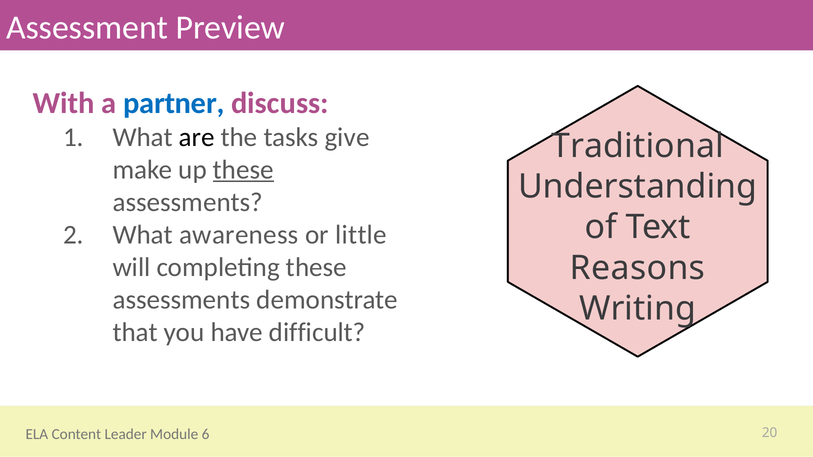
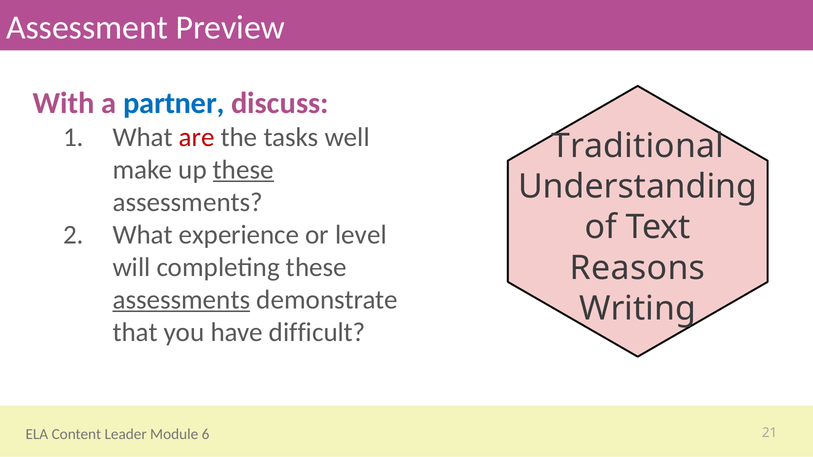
are colour: black -> red
give: give -> well
awareness: awareness -> experience
little: little -> level
assessments at (181, 300) underline: none -> present
20: 20 -> 21
